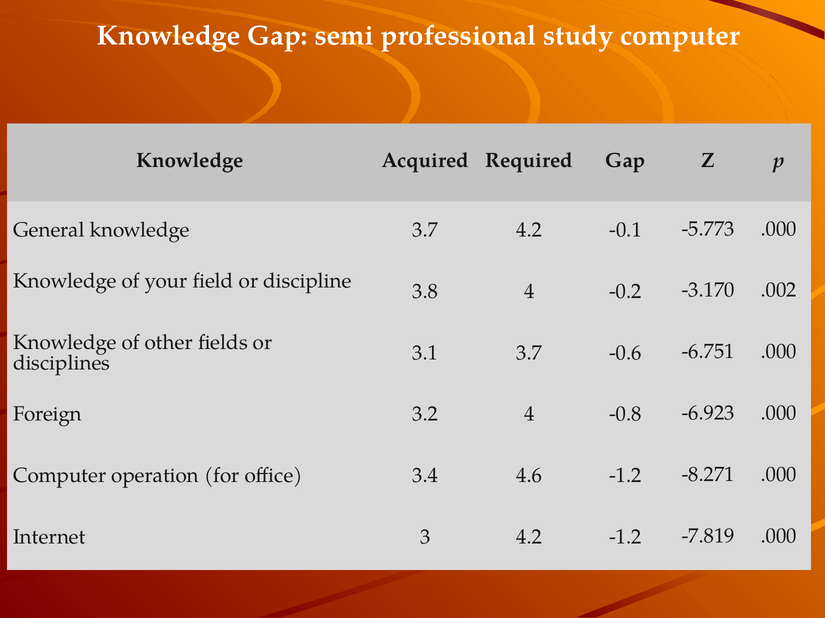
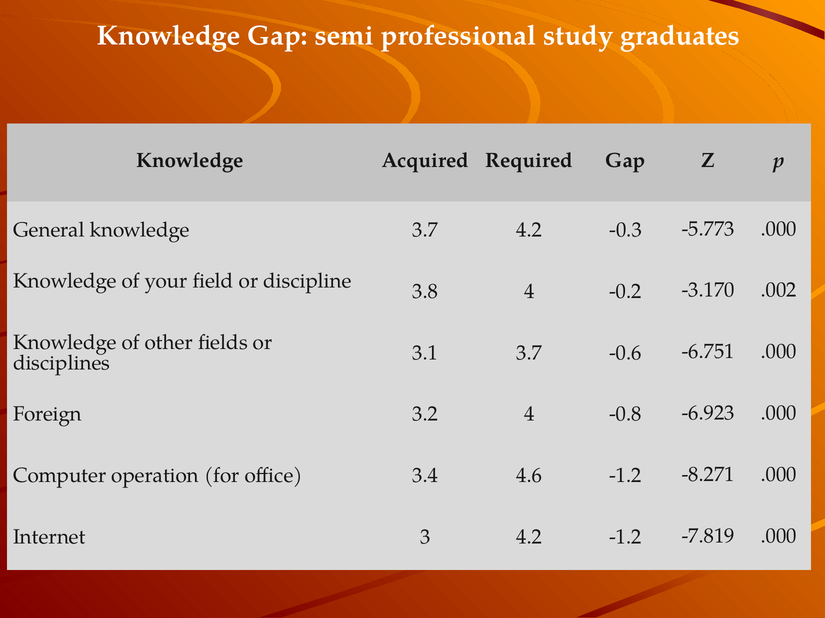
study computer: computer -> graduates
-0.1: -0.1 -> -0.3
